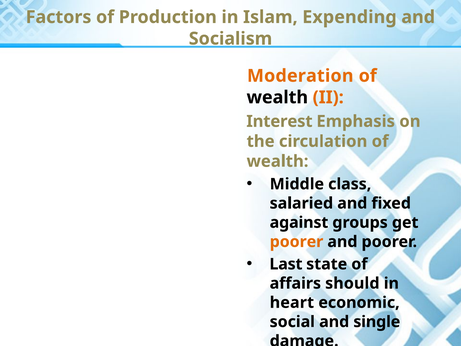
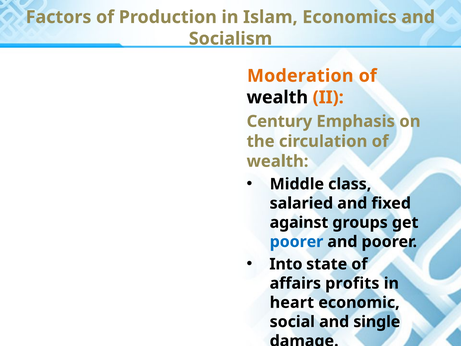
Expending: Expending -> Economics
Interest: Interest -> Century
poorer at (296, 242) colour: orange -> blue
Last: Last -> Into
should: should -> profits
